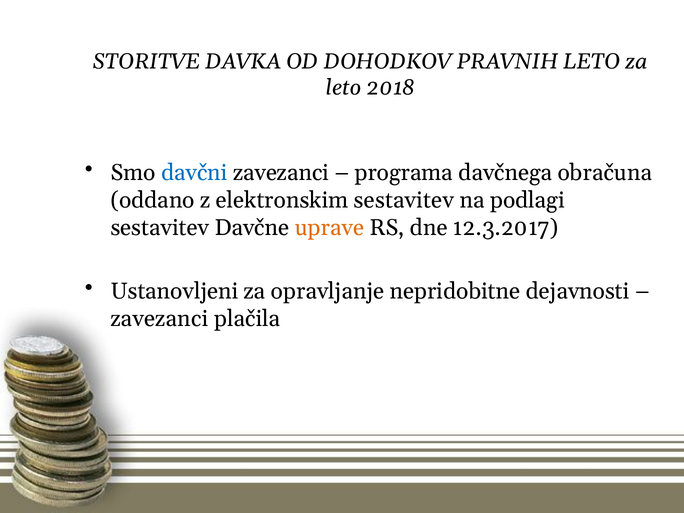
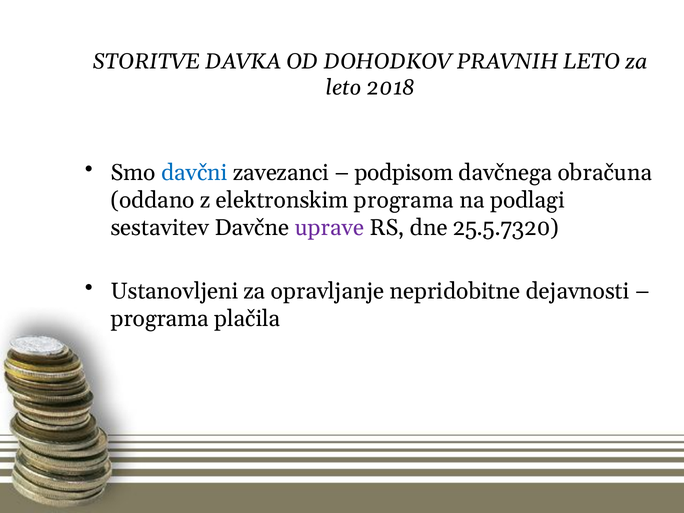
programa: programa -> podpisom
elektronskim sestavitev: sestavitev -> programa
uprave colour: orange -> purple
12.3.2017: 12.3.2017 -> 25.5.7320
zavezanci at (160, 319): zavezanci -> programa
